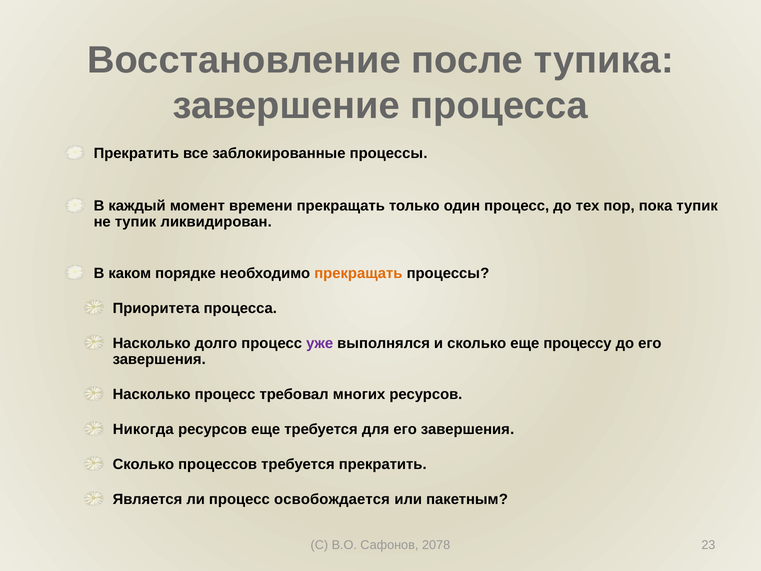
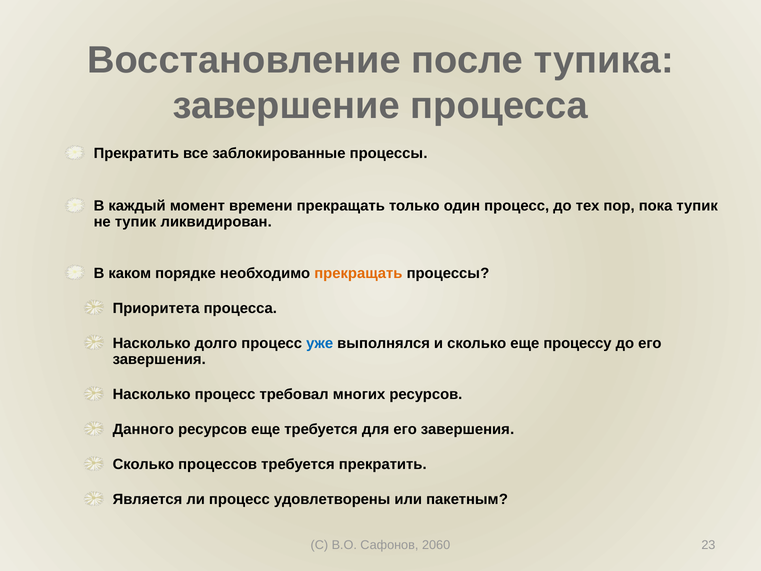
уже colour: purple -> blue
Никогда: Никогда -> Данного
освобождается: освобождается -> удовлетворены
2078: 2078 -> 2060
